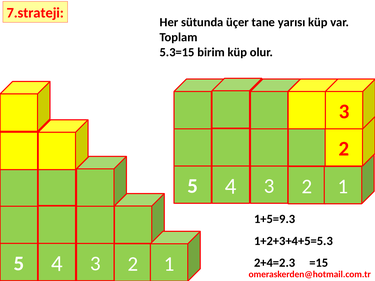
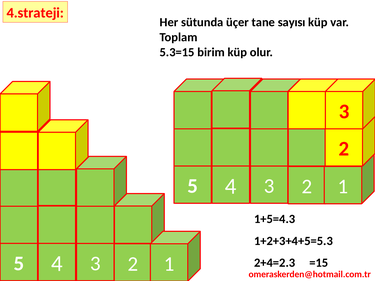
7.strateji: 7.strateji -> 4.strateji
yarısı: yarısı -> sayısı
1+5=9.3: 1+5=9.3 -> 1+5=4.3
